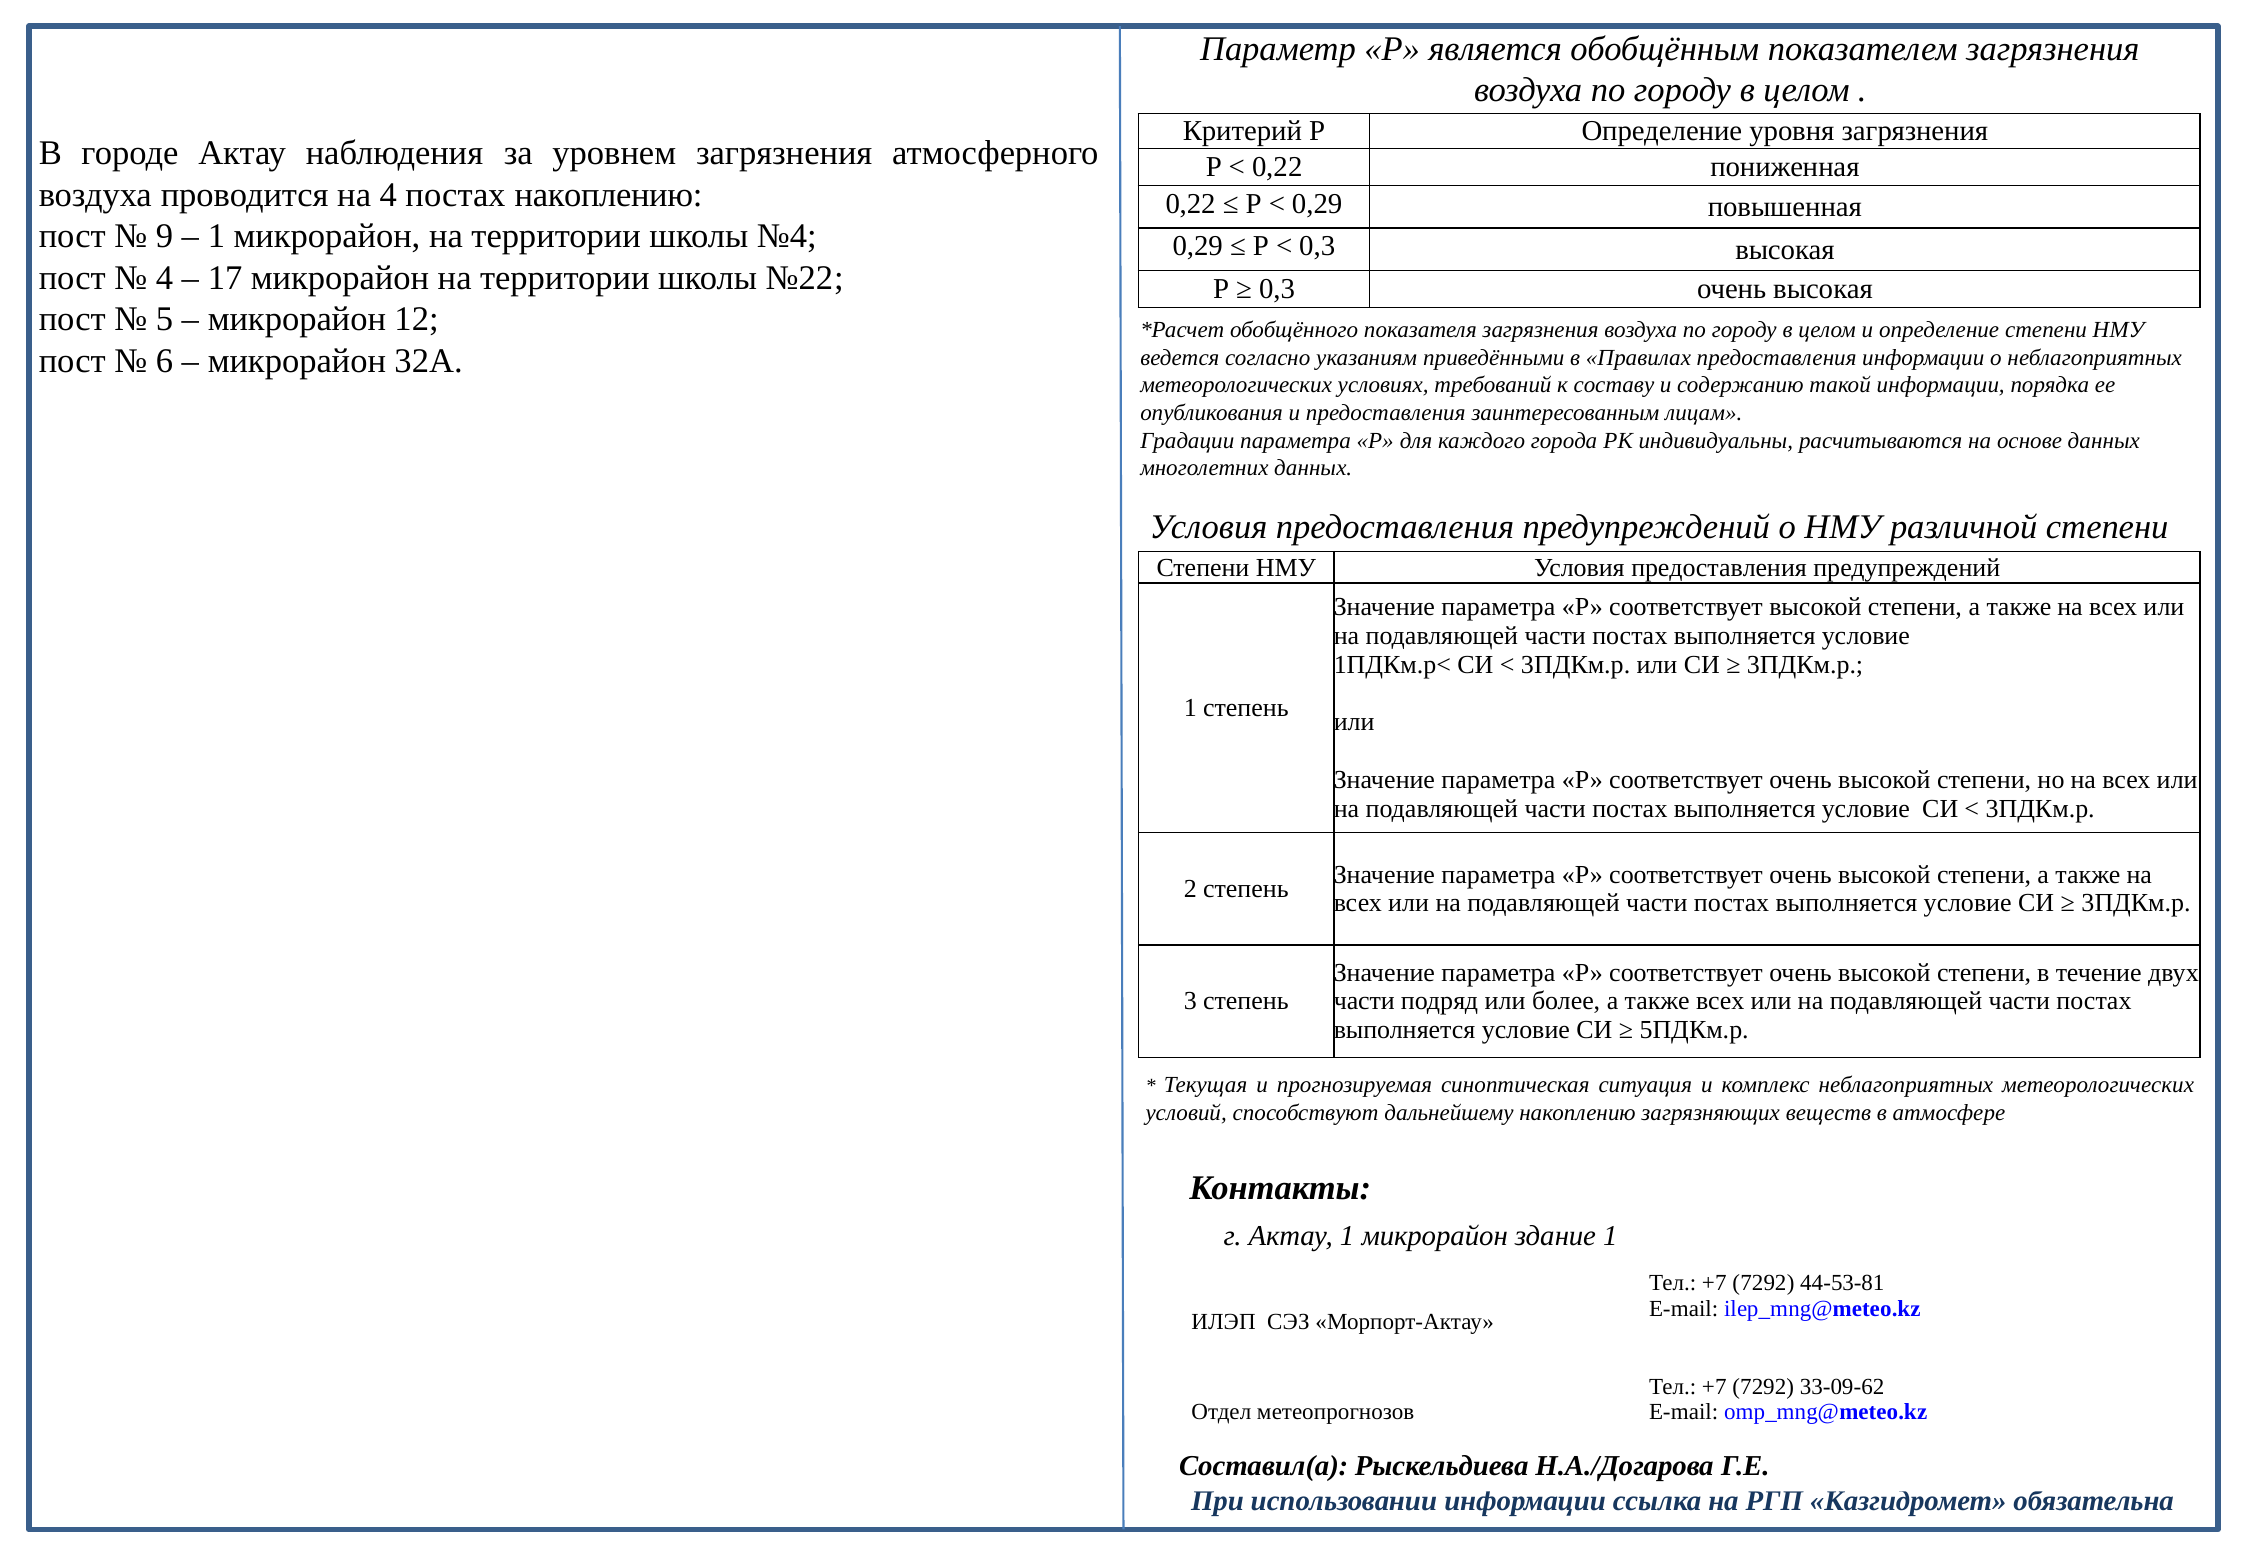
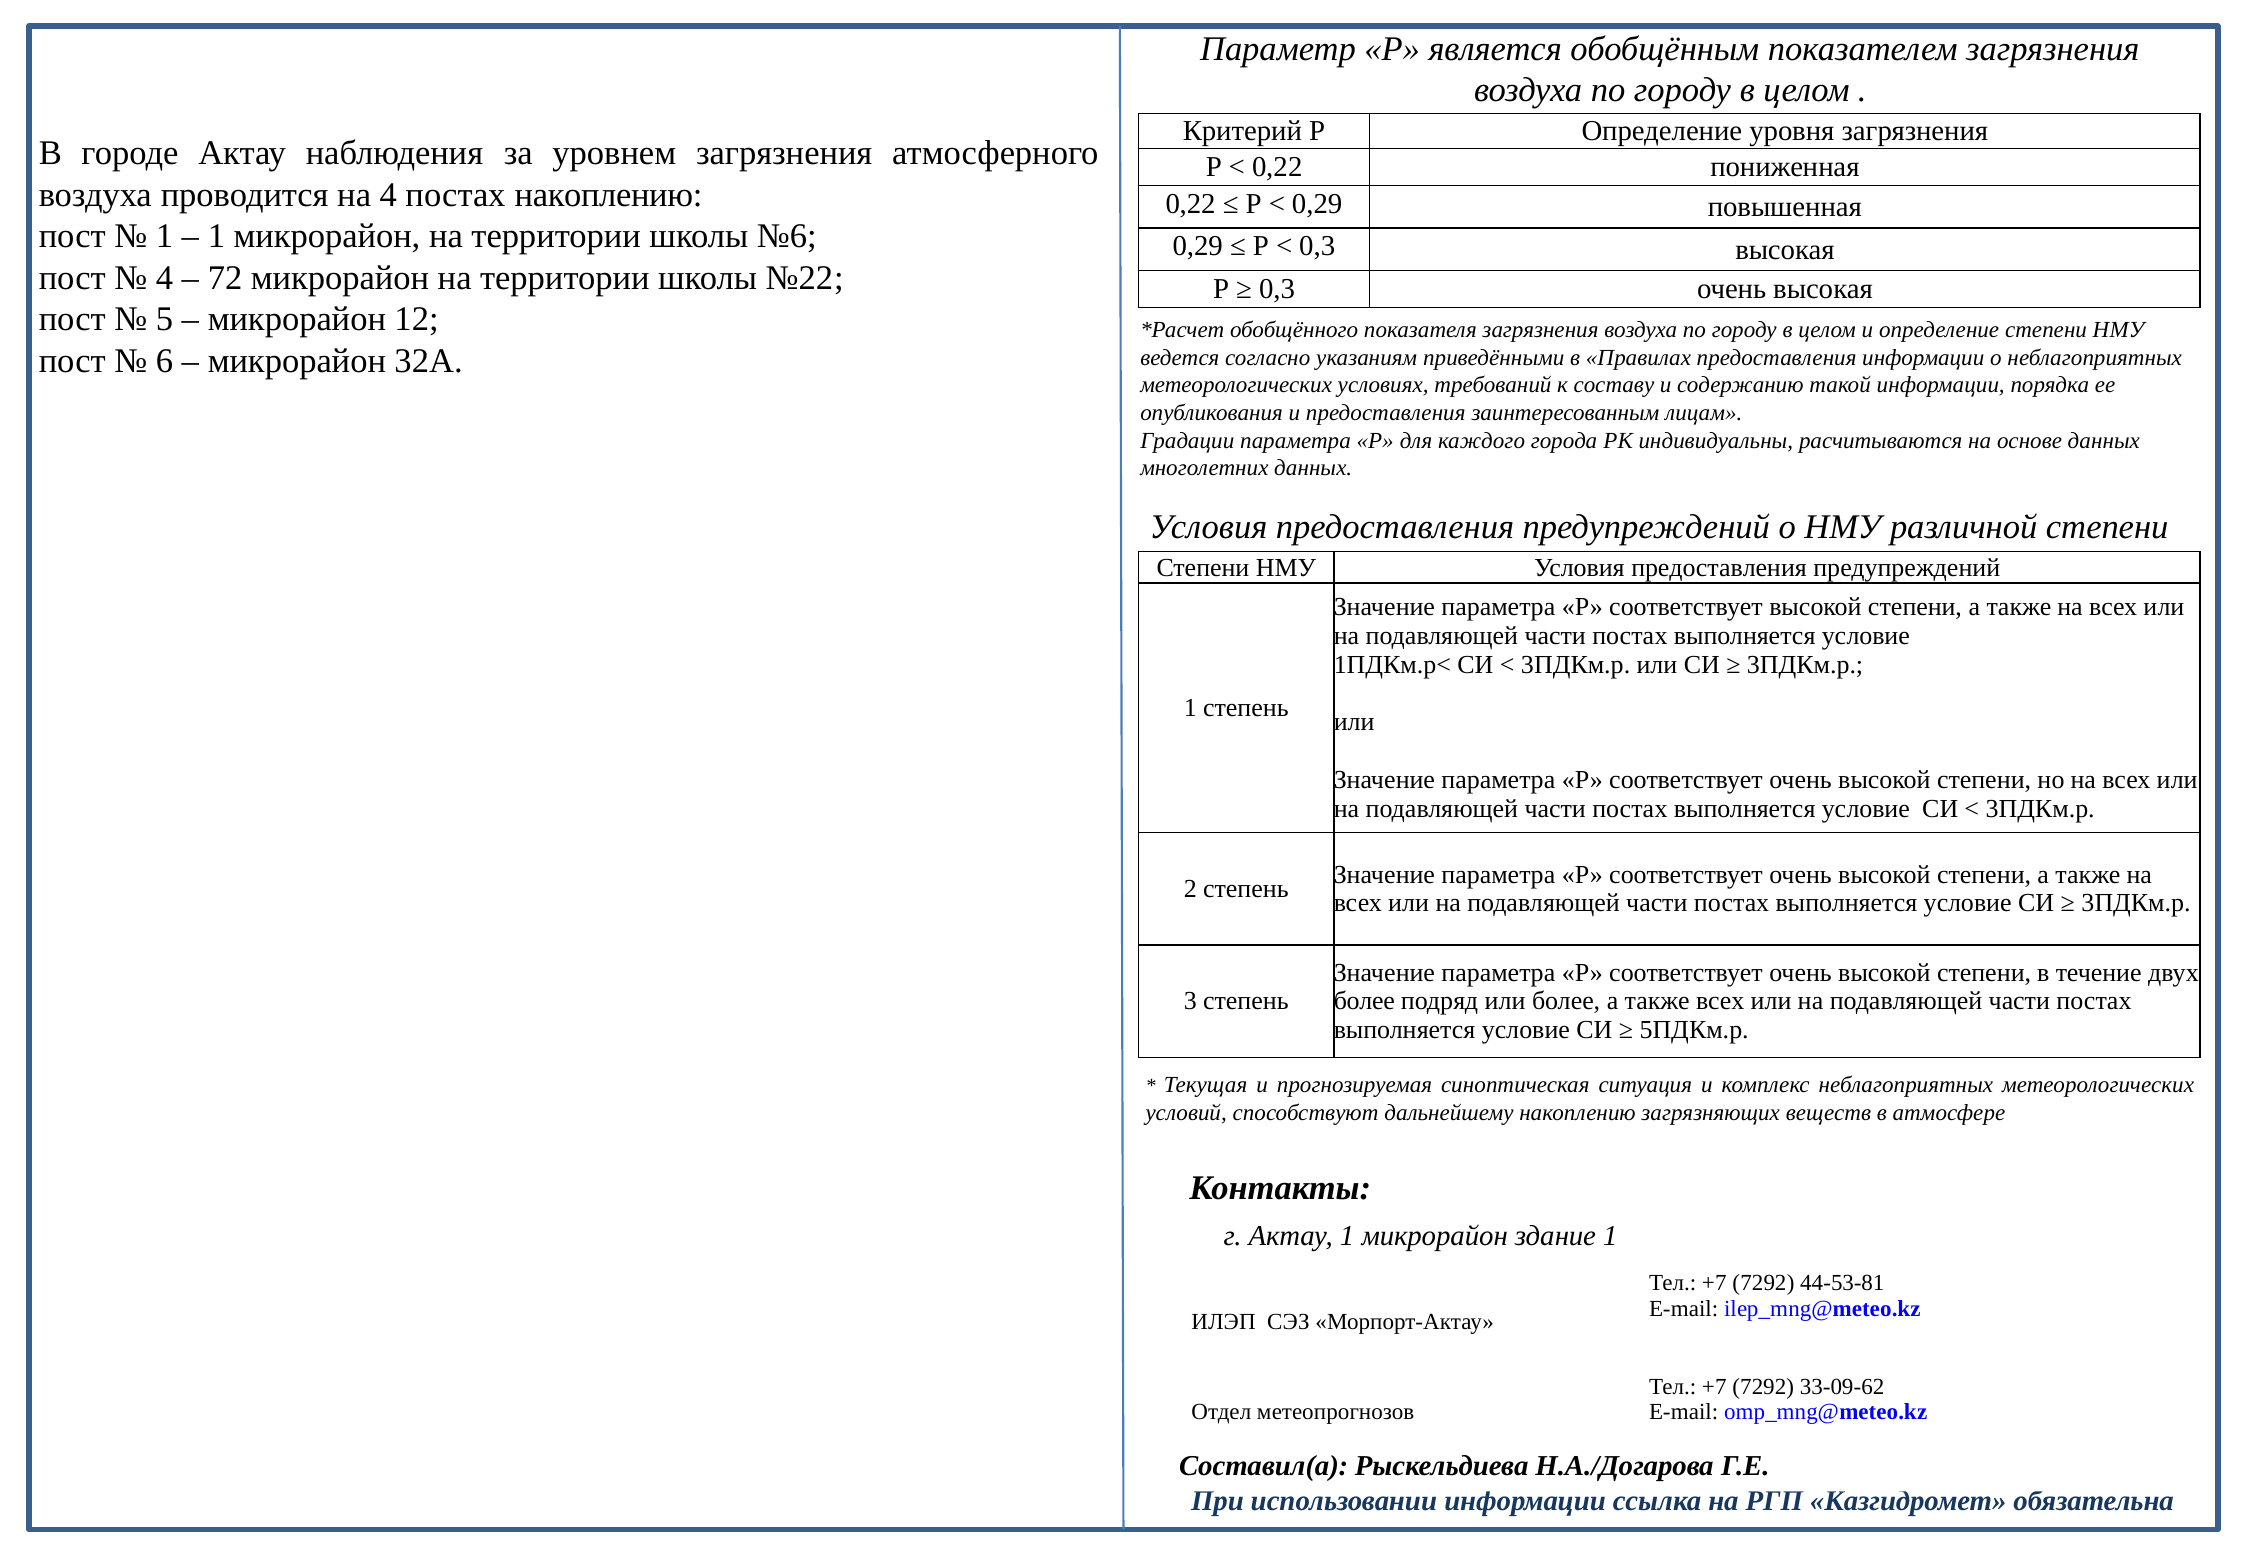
9 at (164, 236): 9 -> 1
№4: №4 -> №6
17: 17 -> 72
части at (1364, 1001): части -> более
